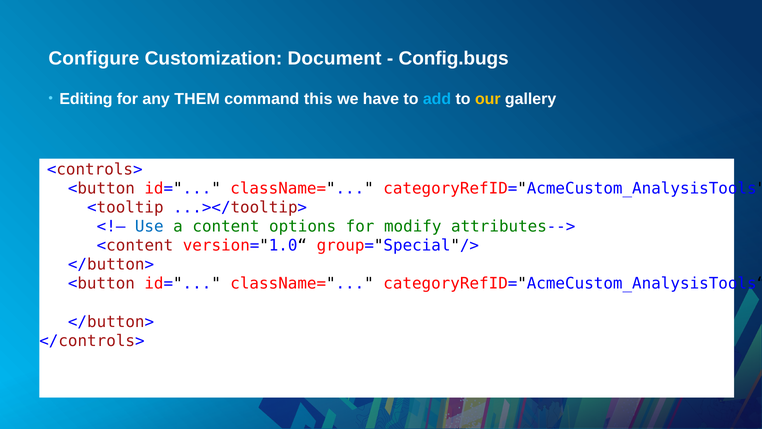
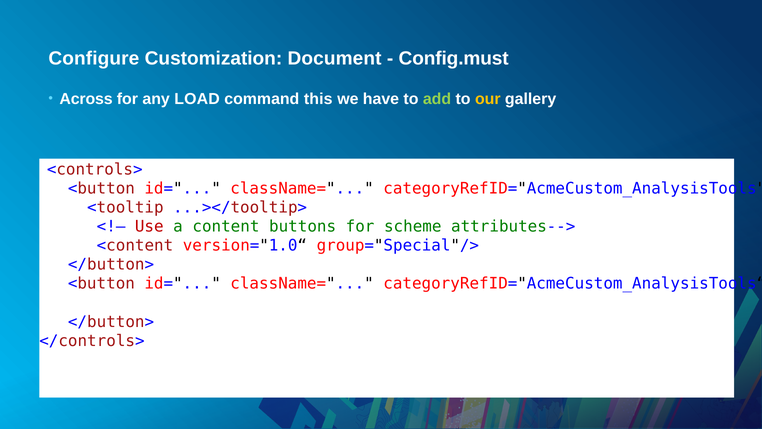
Config.bugs: Config.bugs -> Config.must
Editing: Editing -> Across
THEM: THEM -> LOAD
add colour: light blue -> light green
Use colour: blue -> red
options: options -> buttons
modify: modify -> scheme
